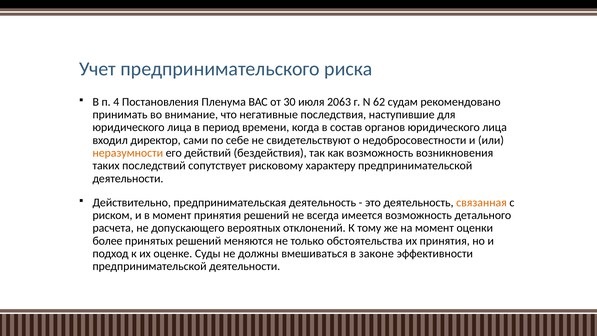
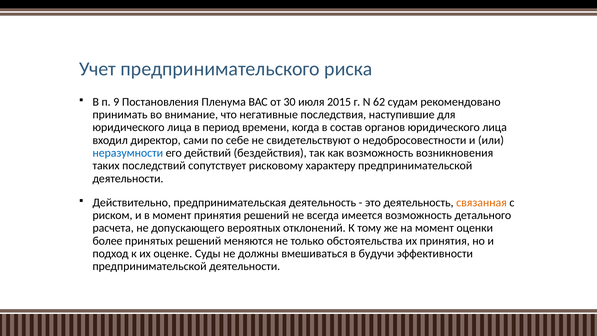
4: 4 -> 9
2063: 2063 -> 2015
неразумности colour: orange -> blue
законе: законе -> будучи
